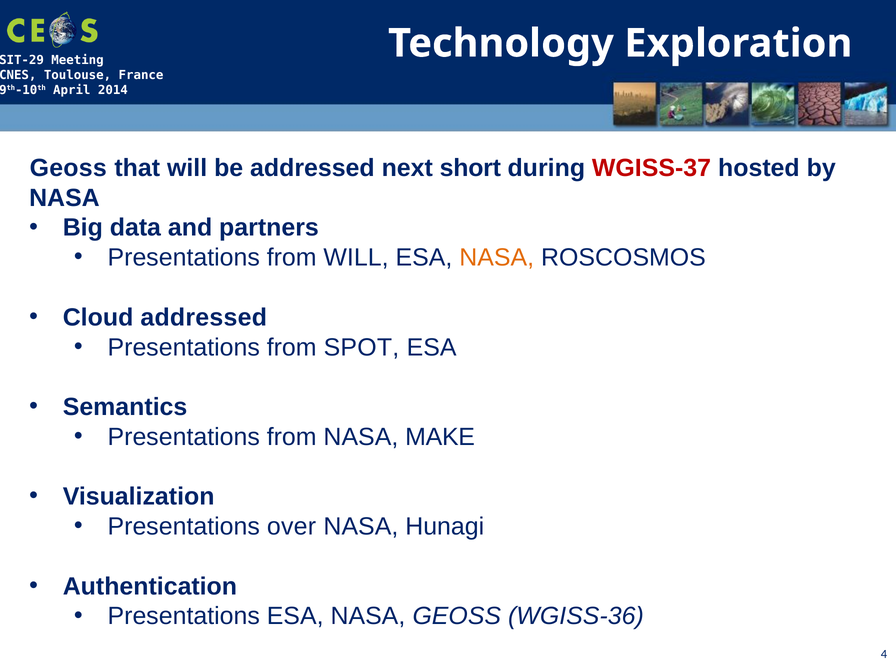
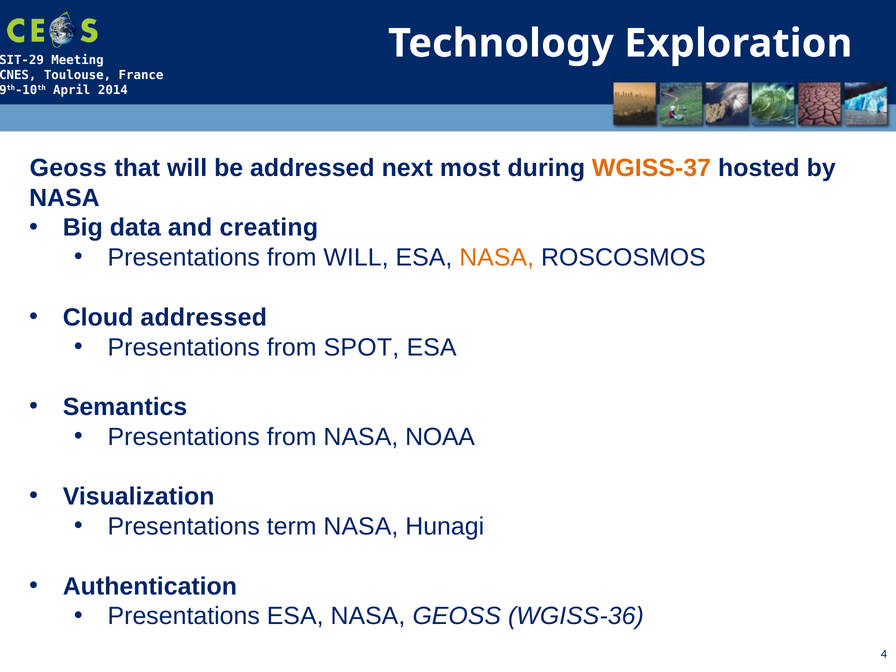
short: short -> most
WGISS-37 colour: red -> orange
partners: partners -> creating
MAKE: MAKE -> NOAA
over: over -> term
